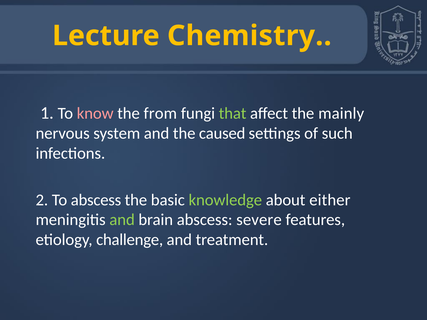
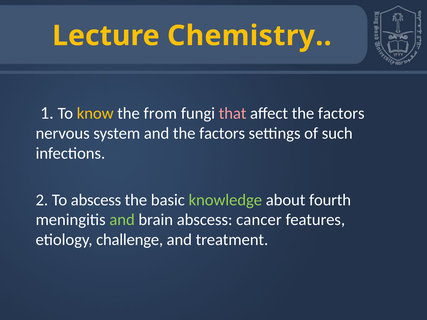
know colour: pink -> yellow
that colour: light green -> pink
affect the mainly: mainly -> factors
and the caused: caused -> factors
either: either -> fourth
severe: severe -> cancer
